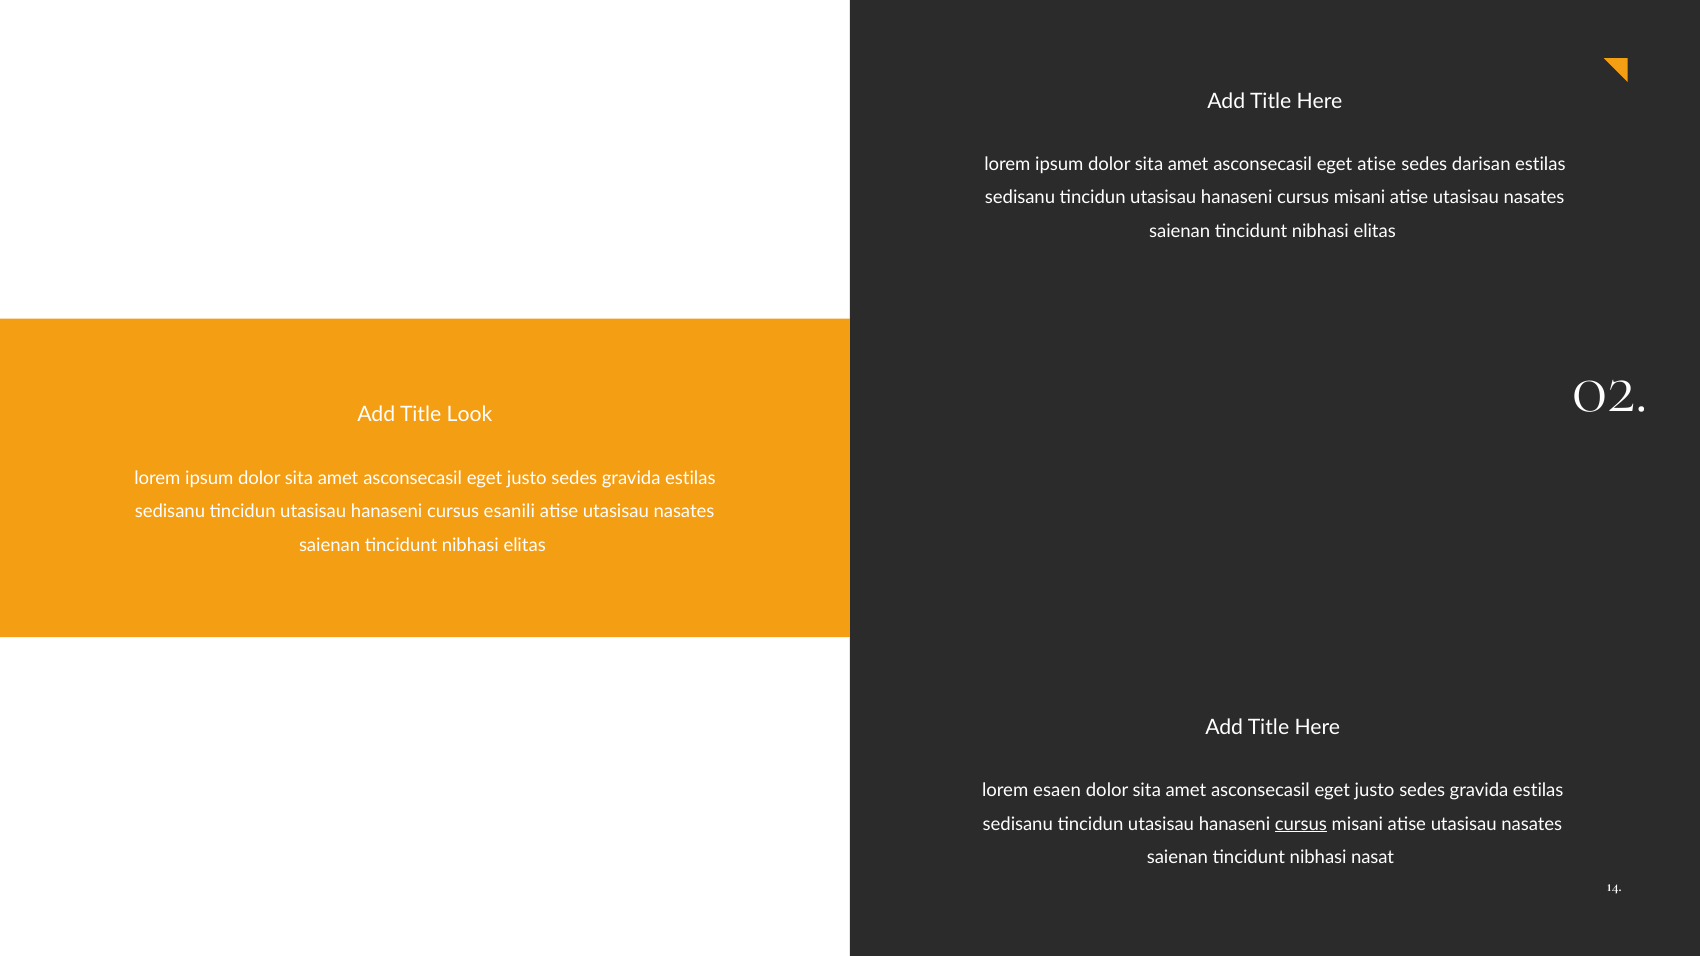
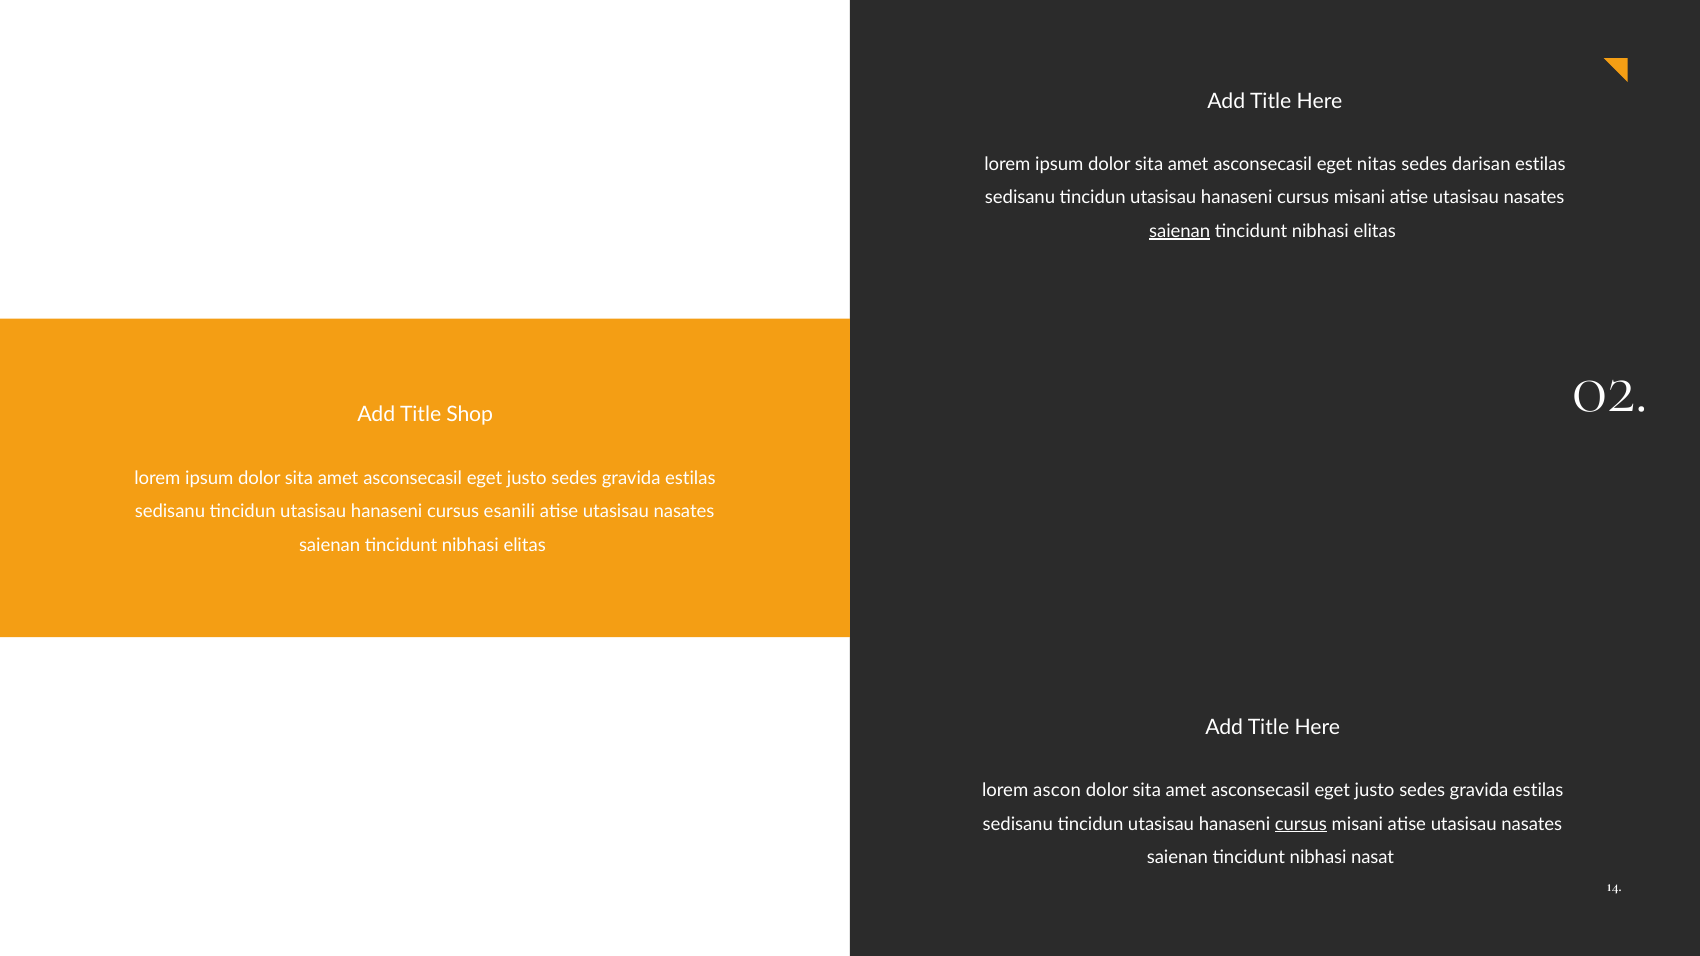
eget atise: atise -> nitas
saienan at (1180, 231) underline: none -> present
Look: Look -> Shop
esaen: esaen -> ascon
